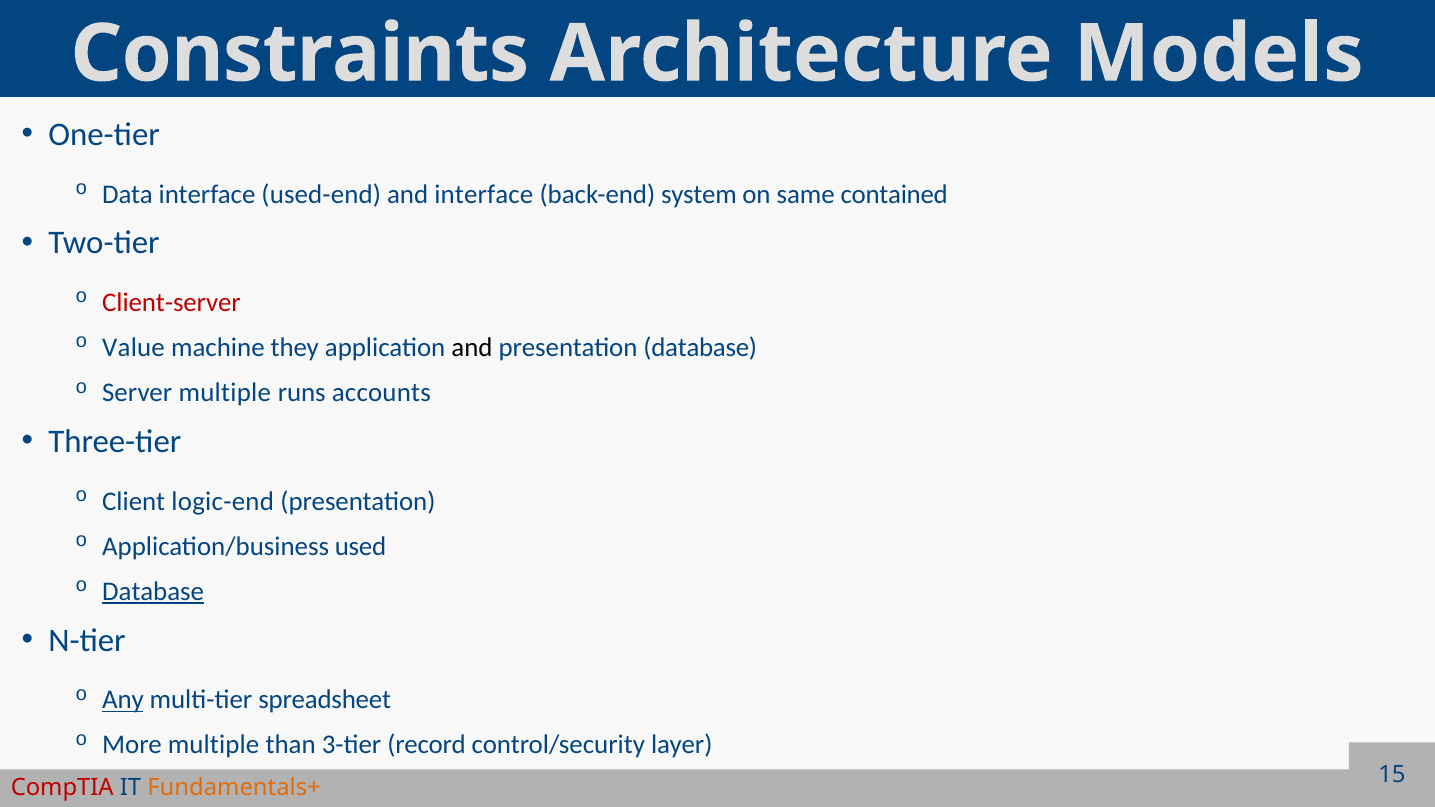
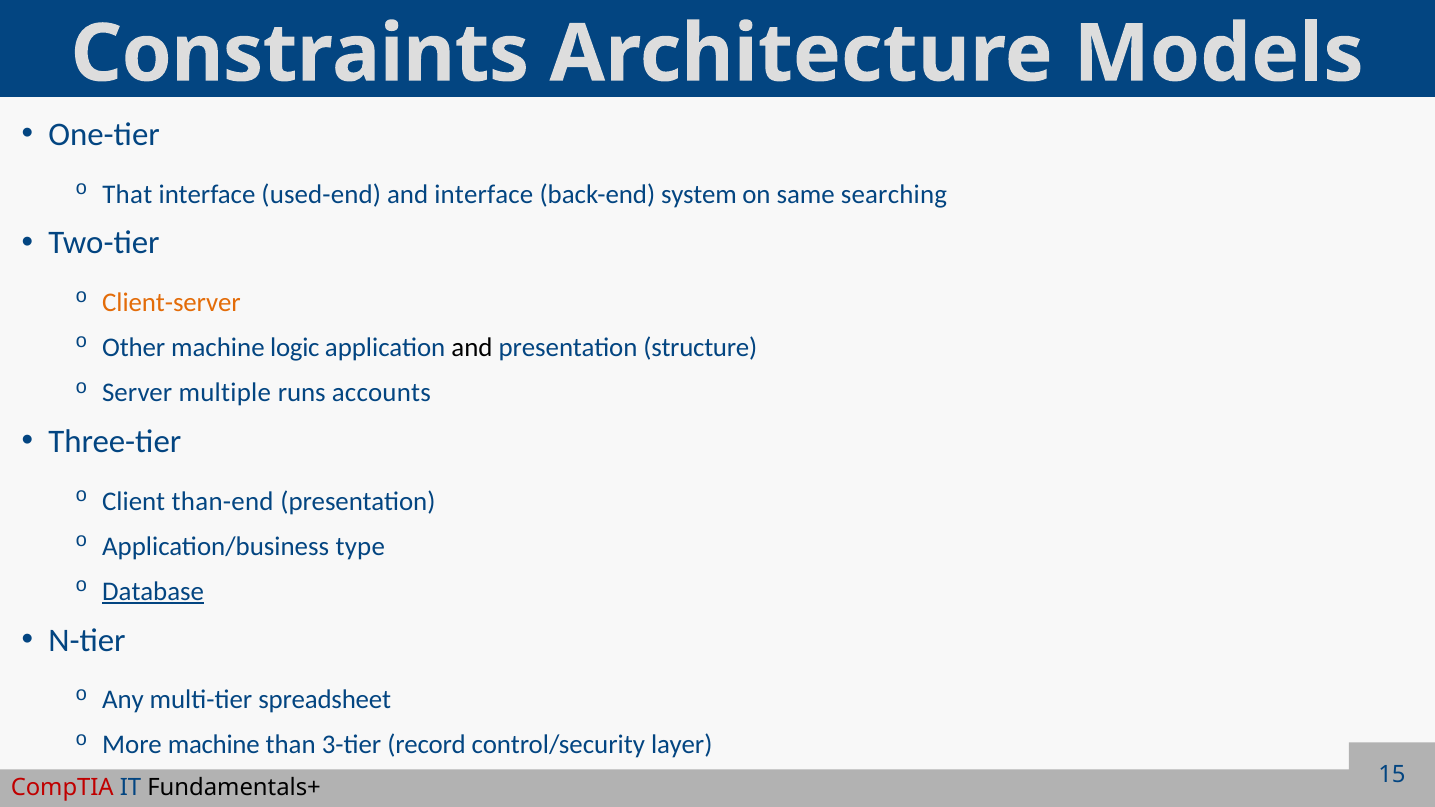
Data: Data -> That
contained: contained -> searching
Client-server colour: red -> orange
Value: Value -> Other
they: they -> logic
presentation database: database -> structure
logic-end: logic-end -> than-end
used: used -> type
Any underline: present -> none
More multiple: multiple -> machine
Fundamentals+ colour: orange -> black
